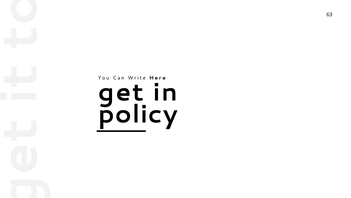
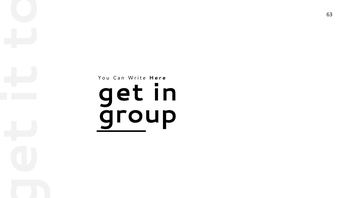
policy: policy -> group
